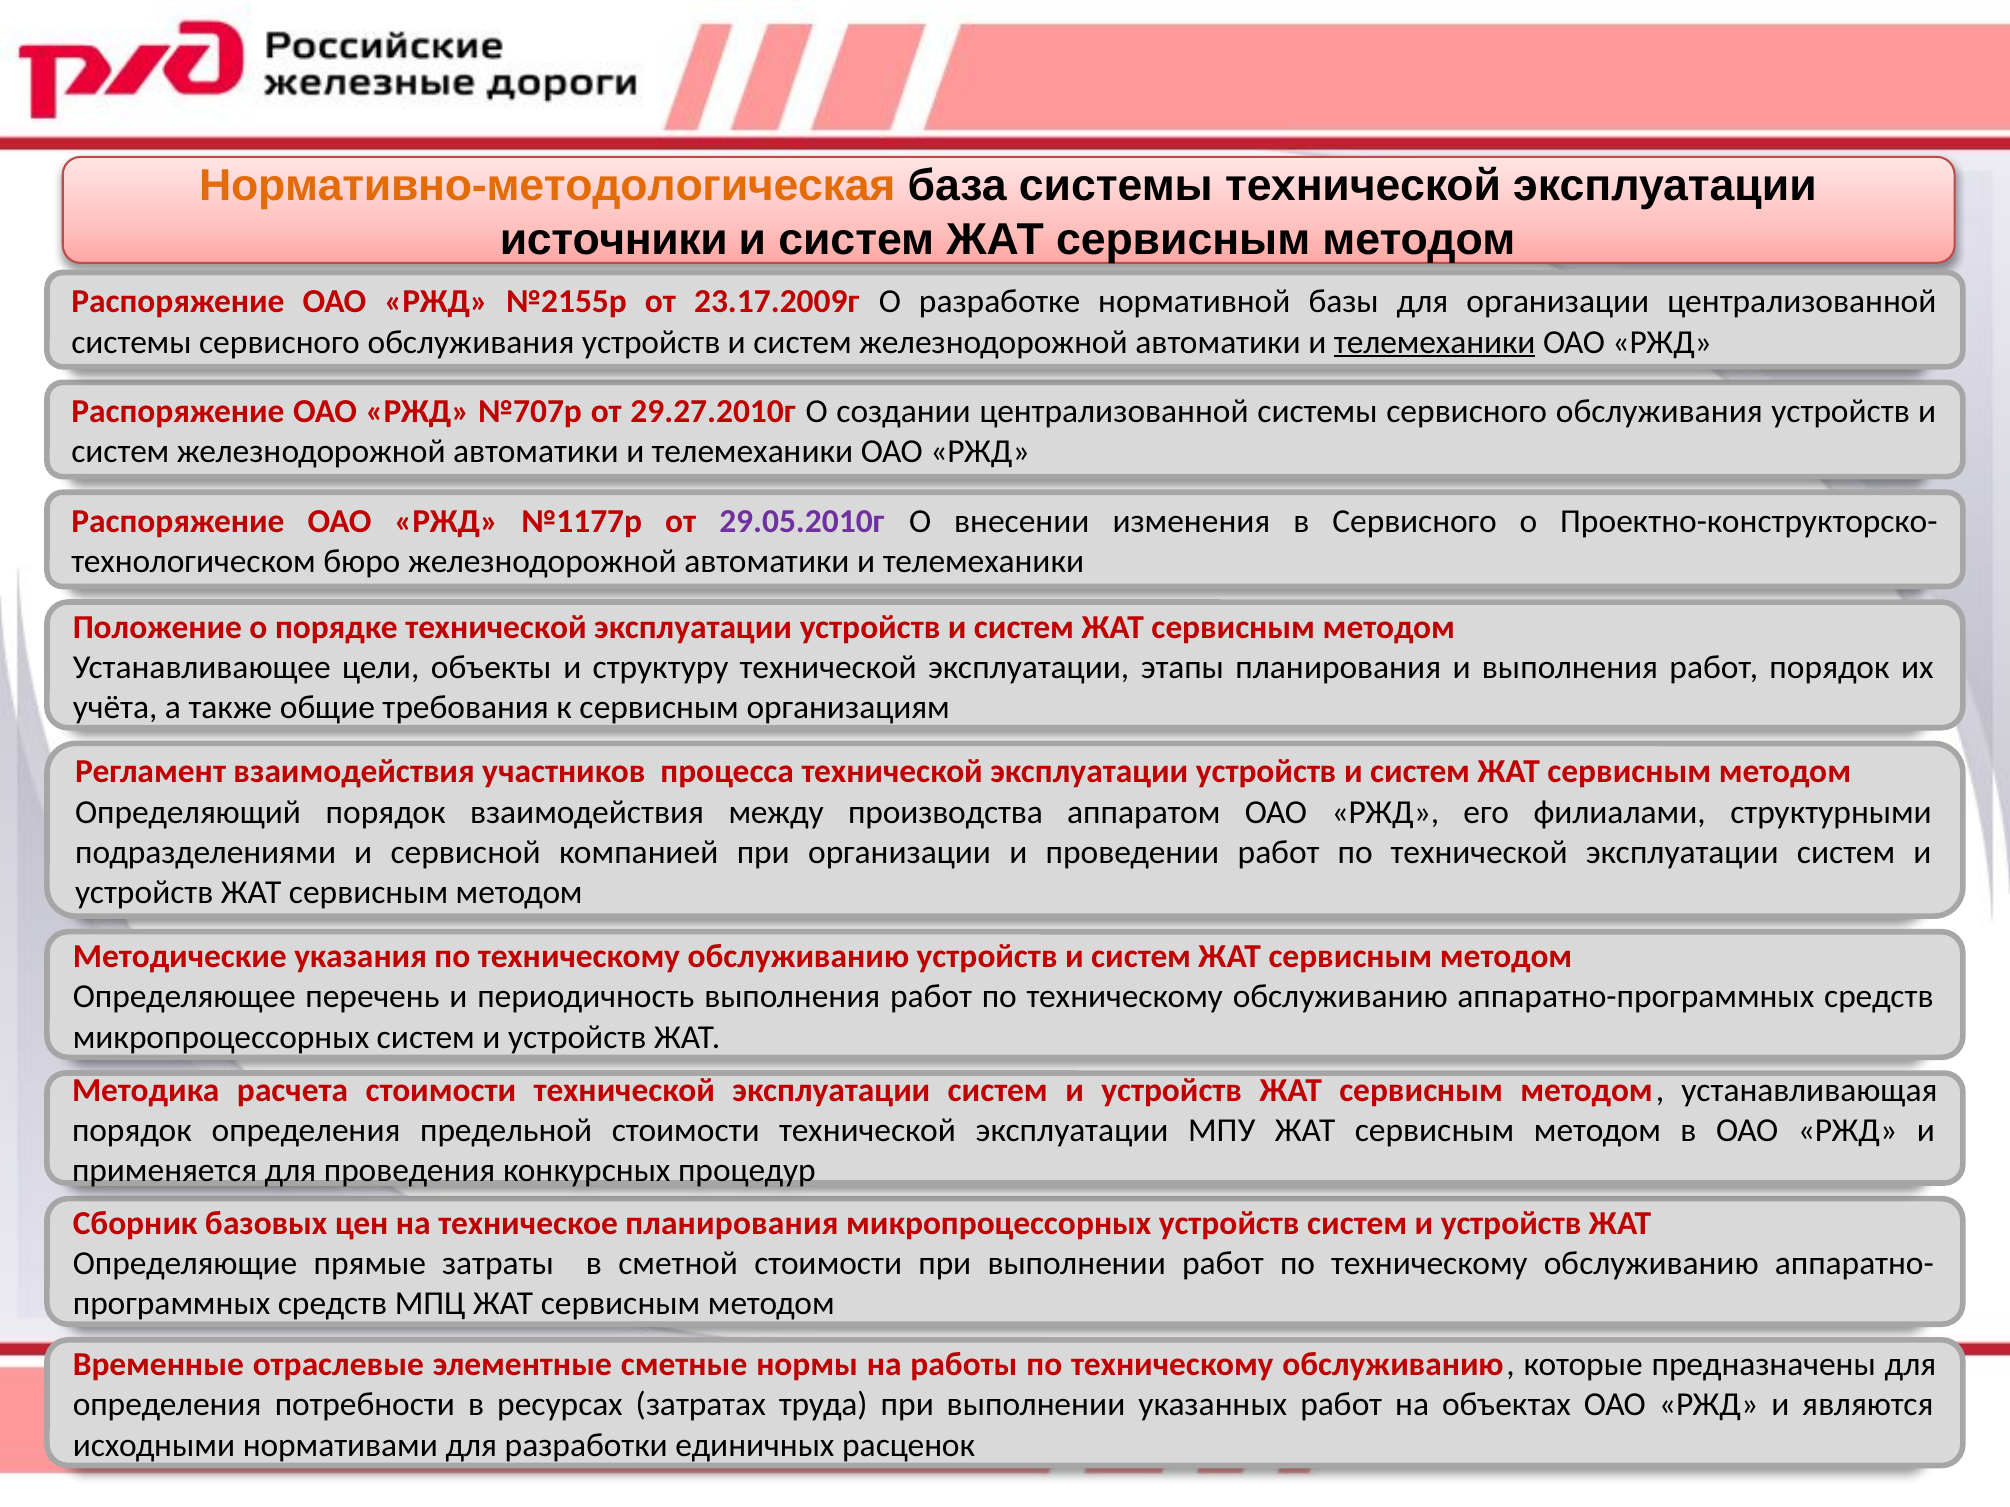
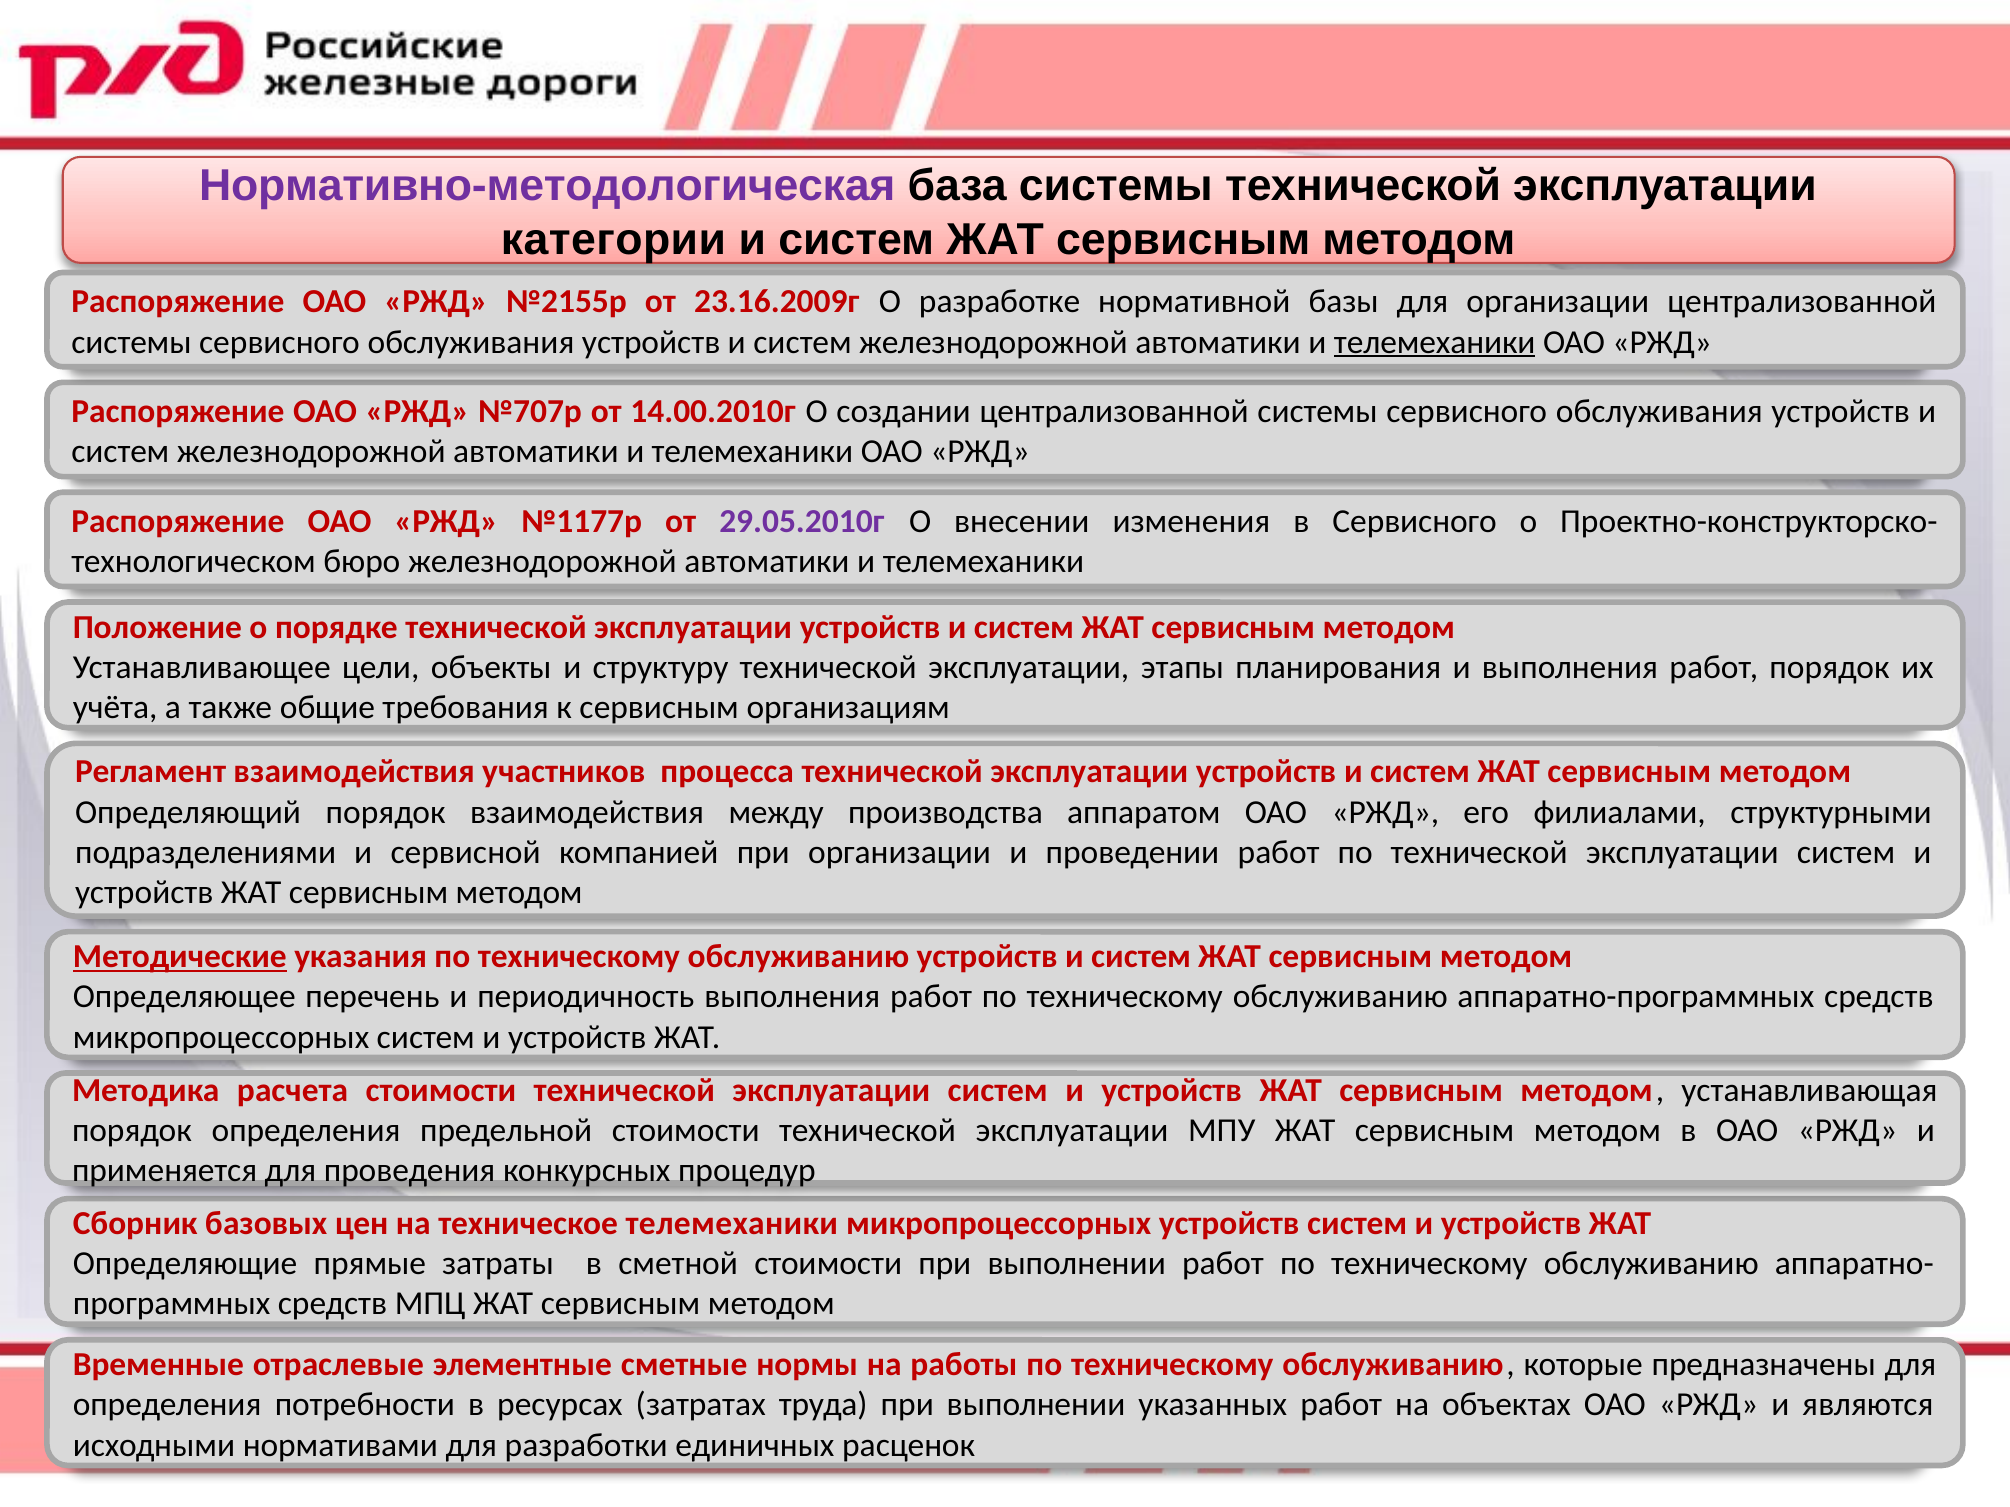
Нормативно-методологическая colour: orange -> purple
источники: источники -> категории
23.17.2009г: 23.17.2009г -> 23.16.2009г
29.27.2010г: 29.27.2010г -> 14.00.2010г
Методические underline: none -> present
техническое планирования: планирования -> телемеханики
